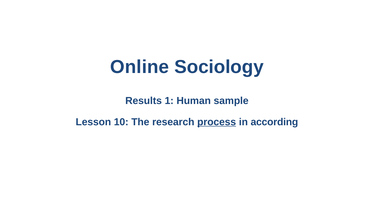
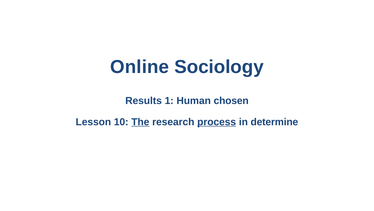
sample: sample -> chosen
The underline: none -> present
according: according -> determine
